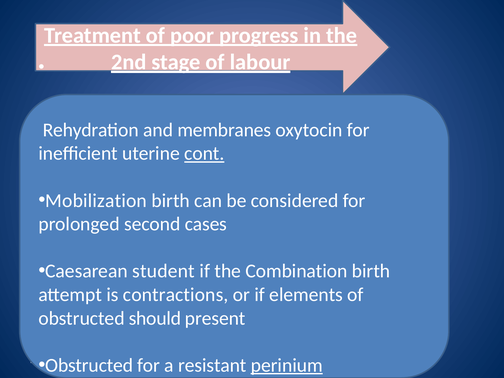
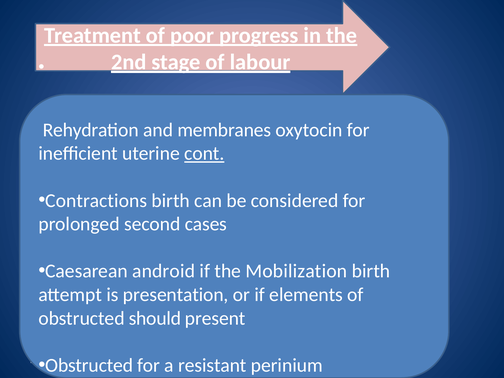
Mobilization: Mobilization -> Contractions
student: student -> android
Combination: Combination -> Mobilization
contractions: contractions -> presentation
perinium underline: present -> none
